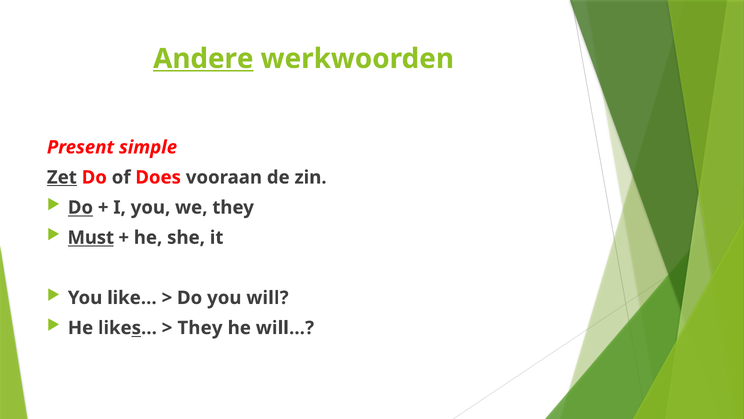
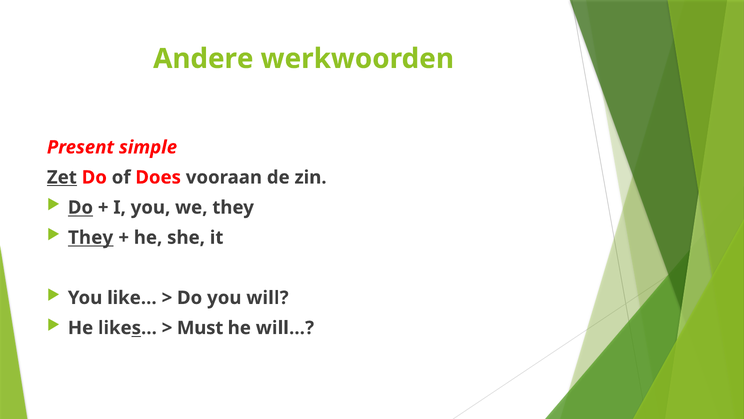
Andere underline: present -> none
Must at (91, 237): Must -> They
They at (200, 328): They -> Must
